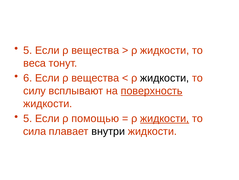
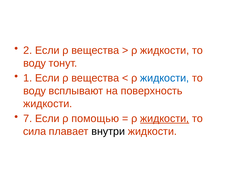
5 at (28, 50): 5 -> 2
веса at (35, 63): веса -> воду
6: 6 -> 1
жидкости at (165, 78) colour: black -> blue
силу at (35, 91): силу -> воду
поверхность underline: present -> none
5 at (28, 118): 5 -> 7
